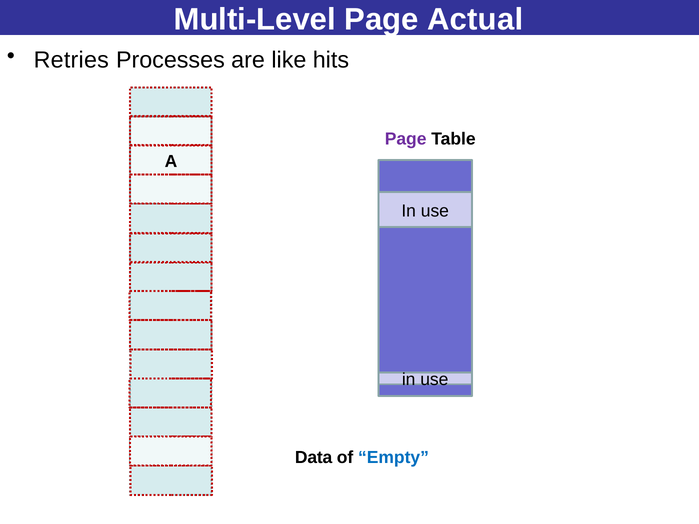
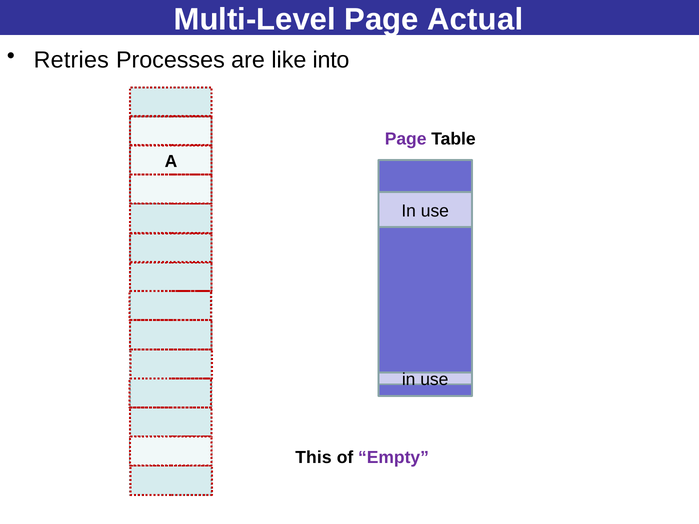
hits: hits -> into
Data: Data -> This
Empty colour: blue -> purple
